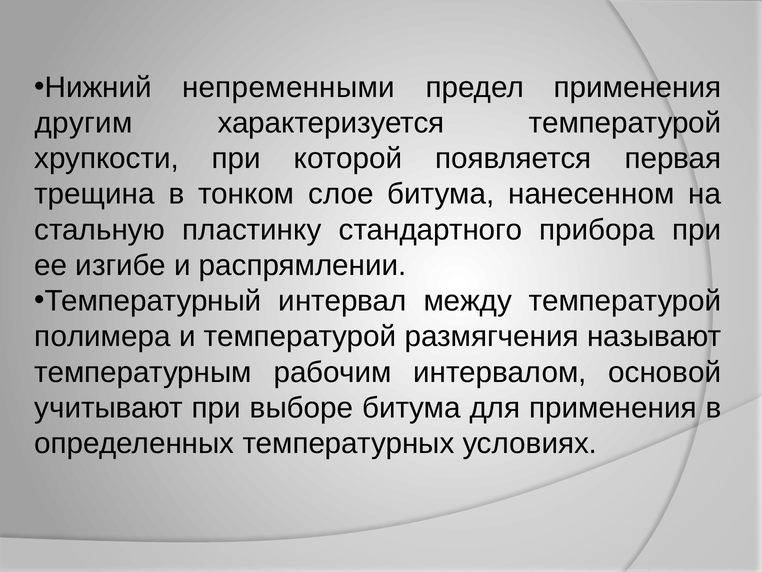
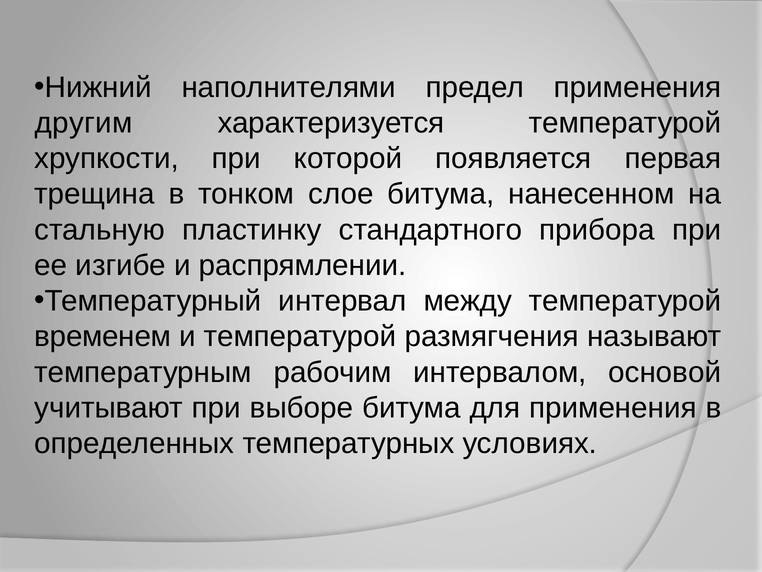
непременными: непременными -> наполнителями
полимера: полимера -> временем
